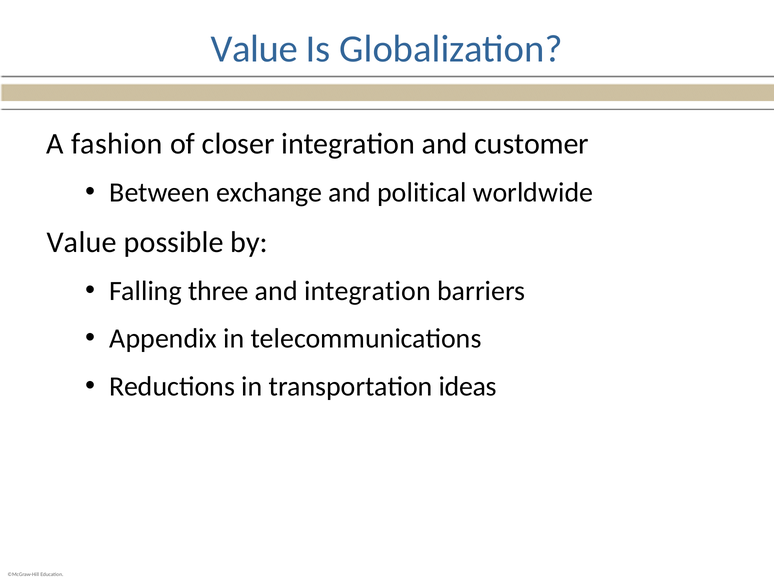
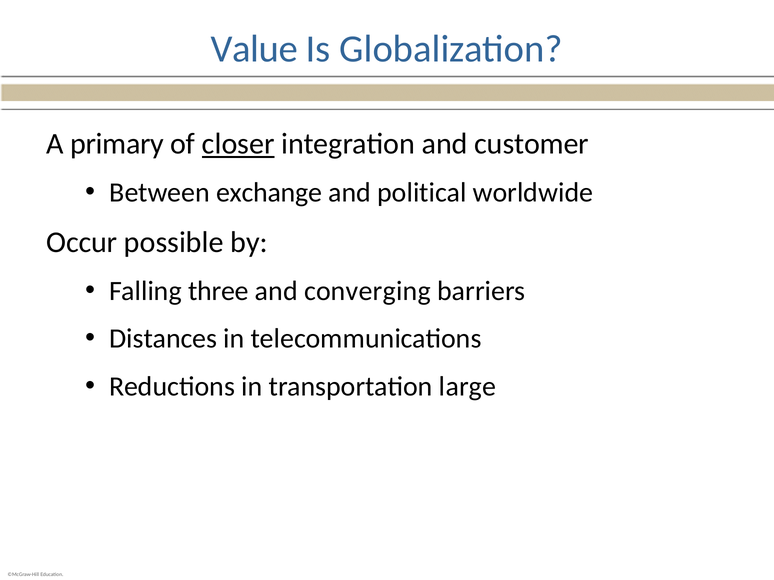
fashion: fashion -> primary
closer underline: none -> present
Value at (82, 242): Value -> Occur
and integration: integration -> converging
Appendix: Appendix -> Distances
ideas: ideas -> large
